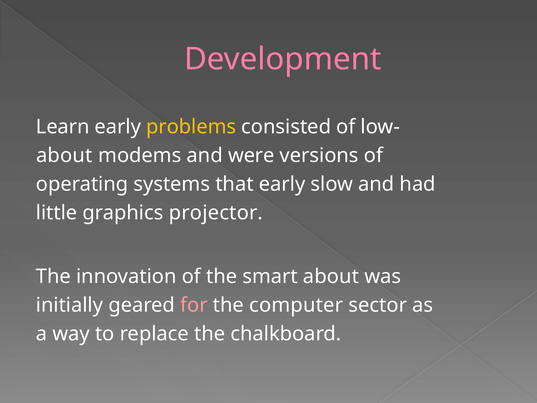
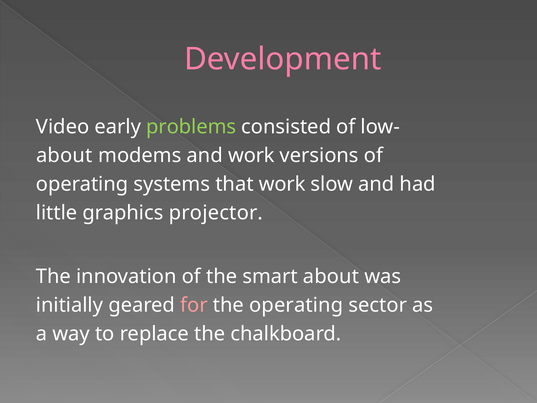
Learn: Learn -> Video
problems colour: yellow -> light green
and were: were -> work
that early: early -> work
the computer: computer -> operating
